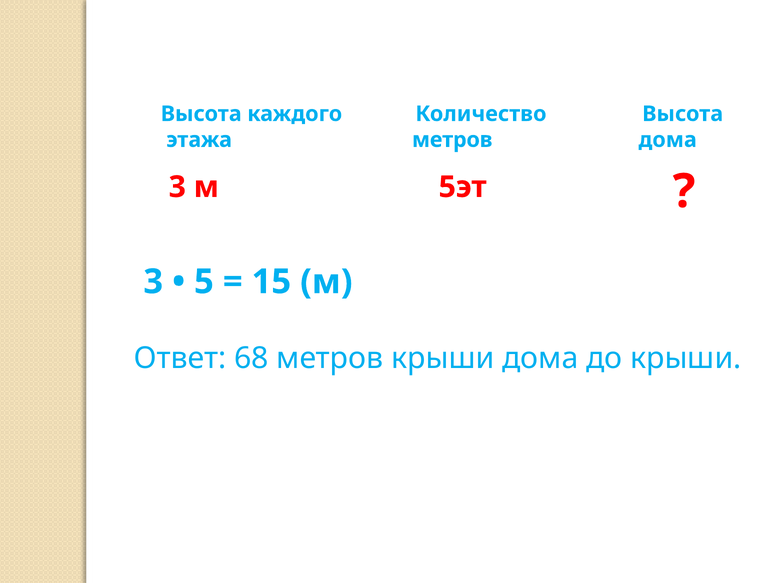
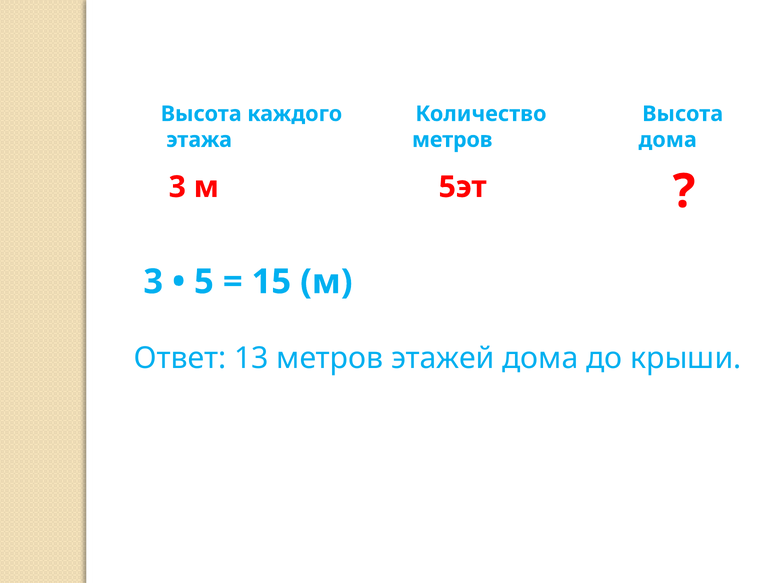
68: 68 -> 13
метров крыши: крыши -> этажей
